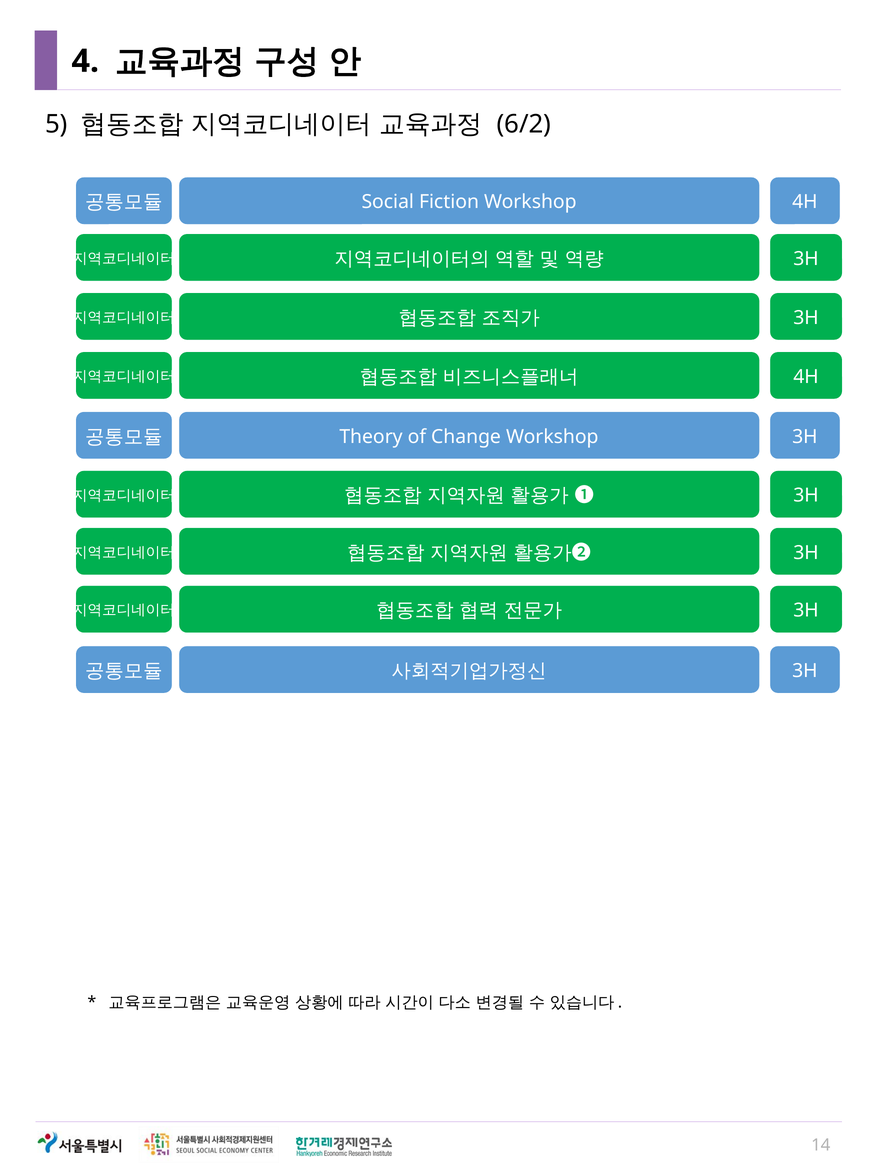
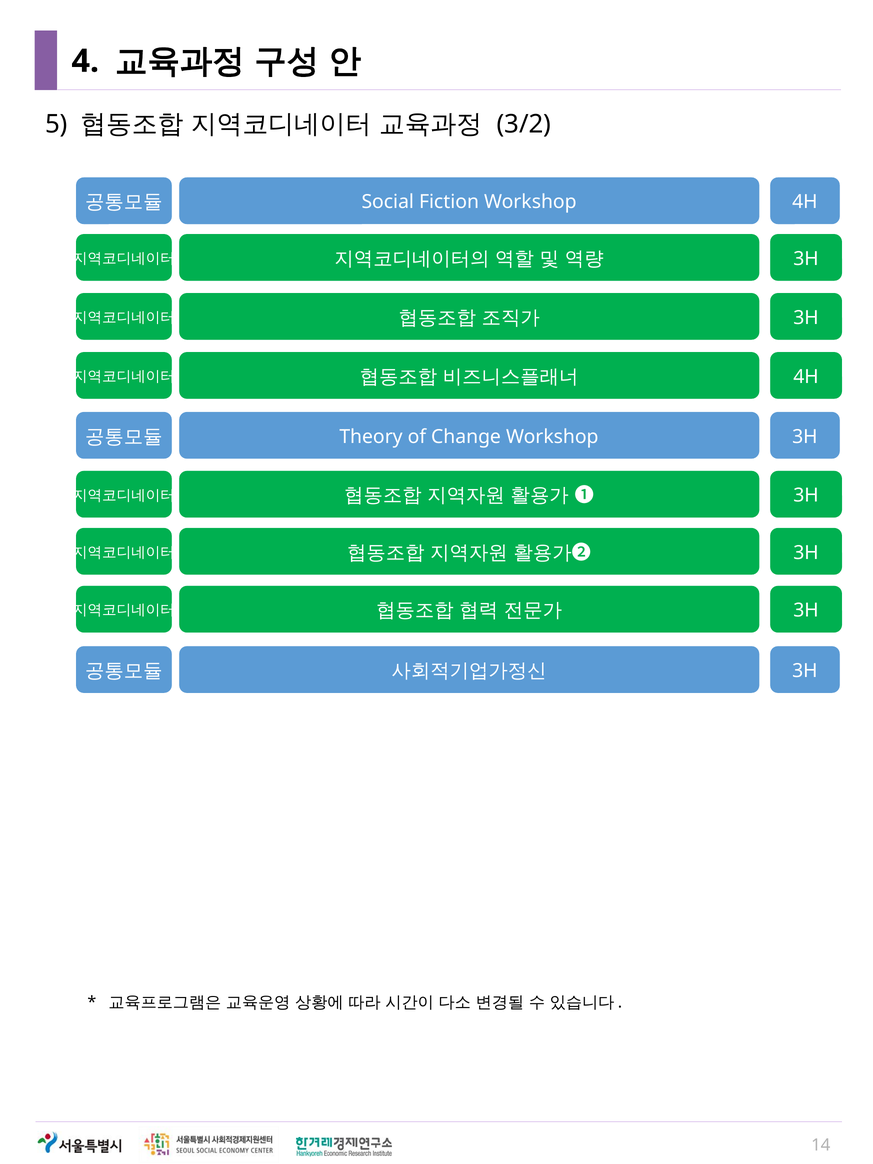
6/2: 6/2 -> 3/2
